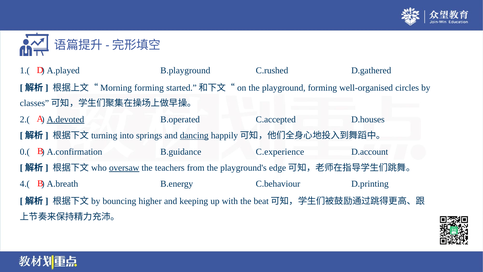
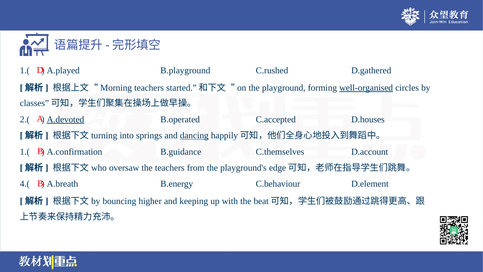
forming at (149, 88): forming -> teachers
well-organised underline: none -> present
0.( at (25, 152): 0.( -> 1.(
C.experience: C.experience -> C.themselves
oversaw underline: present -> none
D.printing: D.printing -> D.element
